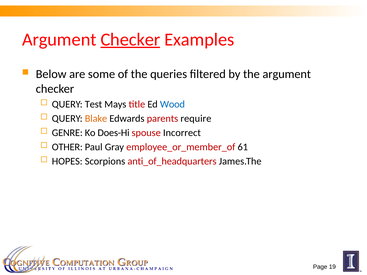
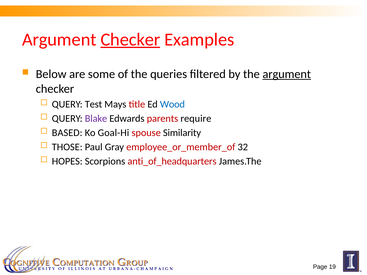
argument at (287, 74) underline: none -> present
Blake colour: orange -> purple
GENRE: GENRE -> BASED
Does-Hi: Does-Hi -> Goal-Hi
Incorrect: Incorrect -> Similarity
OTHER: OTHER -> THOSE
61: 61 -> 32
